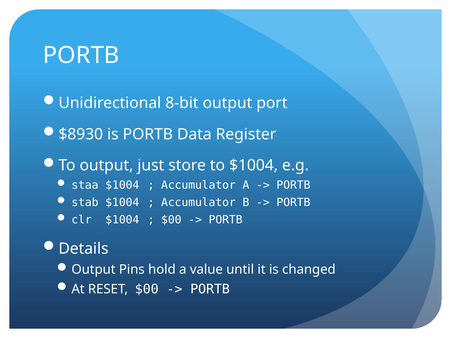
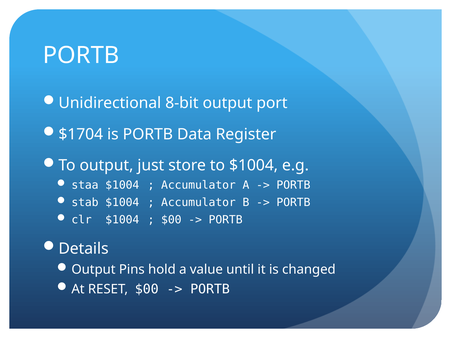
$8930: $8930 -> $1704
